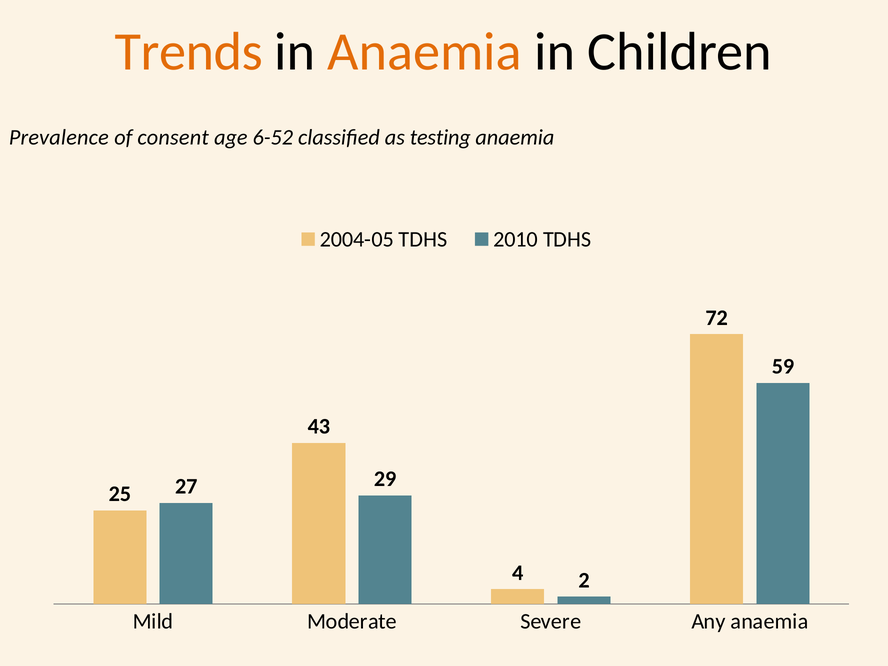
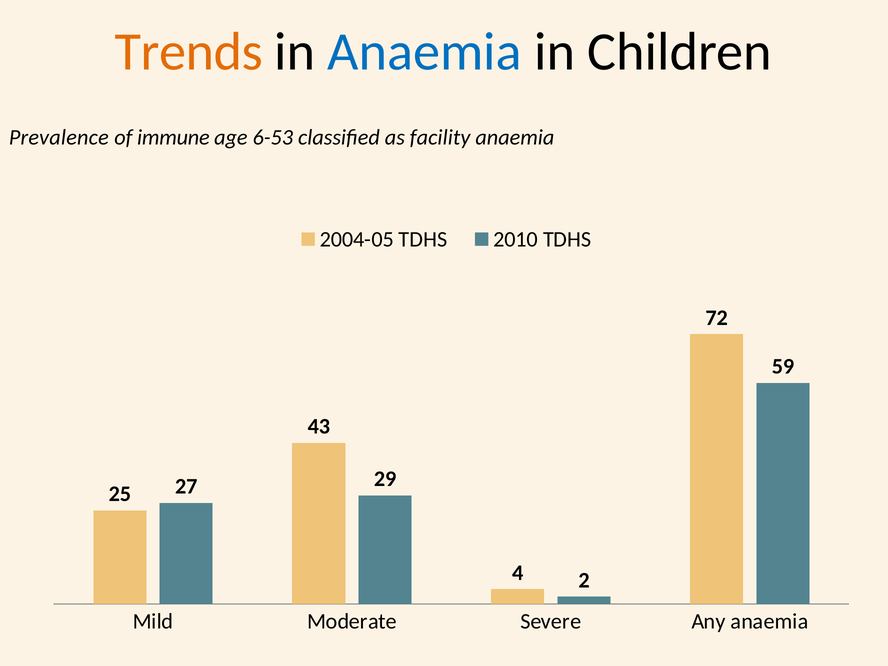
Anaemia at (425, 52) colour: orange -> blue
consent: consent -> immune
6-52: 6-52 -> 6-53
testing: testing -> facility
